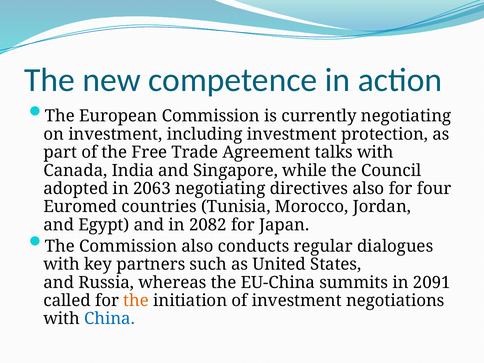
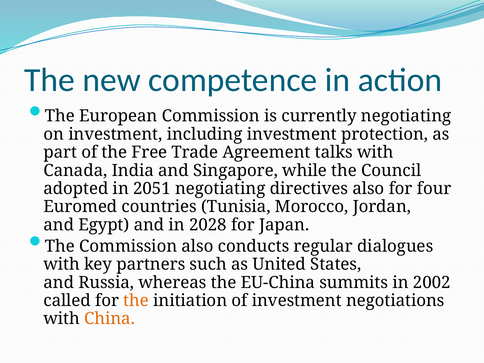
2063: 2063 -> 2051
2082: 2082 -> 2028
2091: 2091 -> 2002
China colour: blue -> orange
